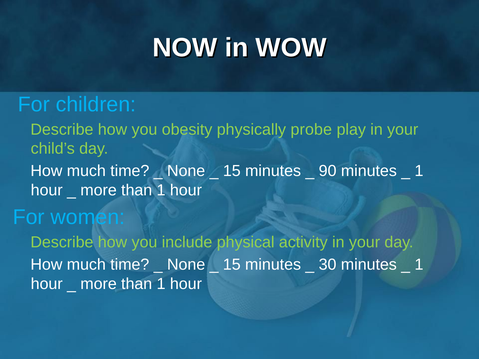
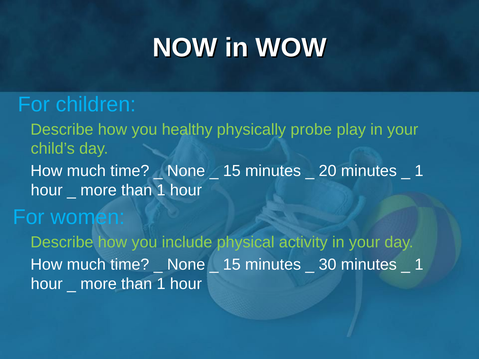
obesity: obesity -> healthy
90: 90 -> 20
